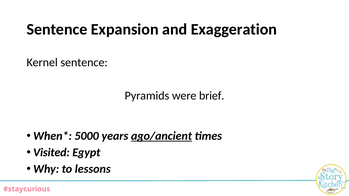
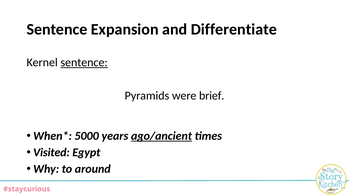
Exaggeration: Exaggeration -> Differentiate
sentence at (84, 63) underline: none -> present
lessons: lessons -> around
